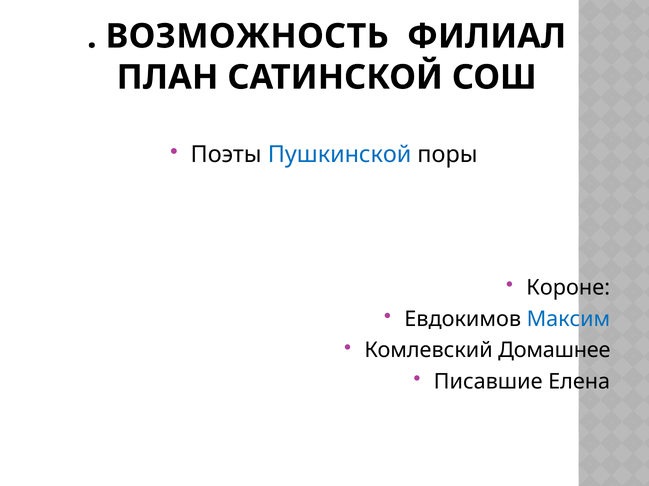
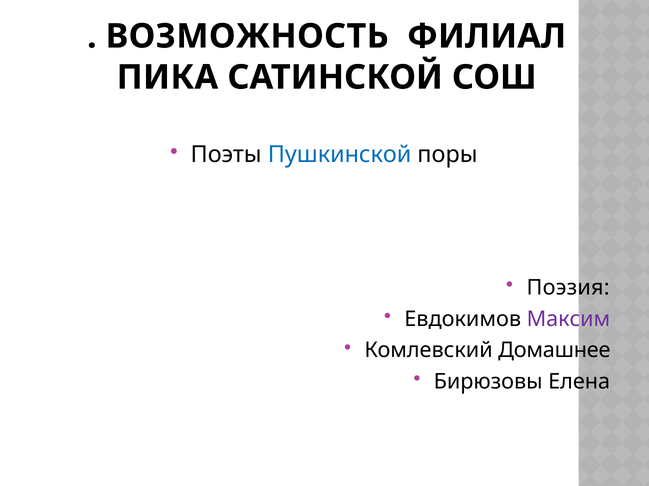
ПЛАН: ПЛАН -> ПИКА
Короне: Короне -> Поэзия
Максим colour: blue -> purple
Писавшие: Писавшие -> Бирюзовы
